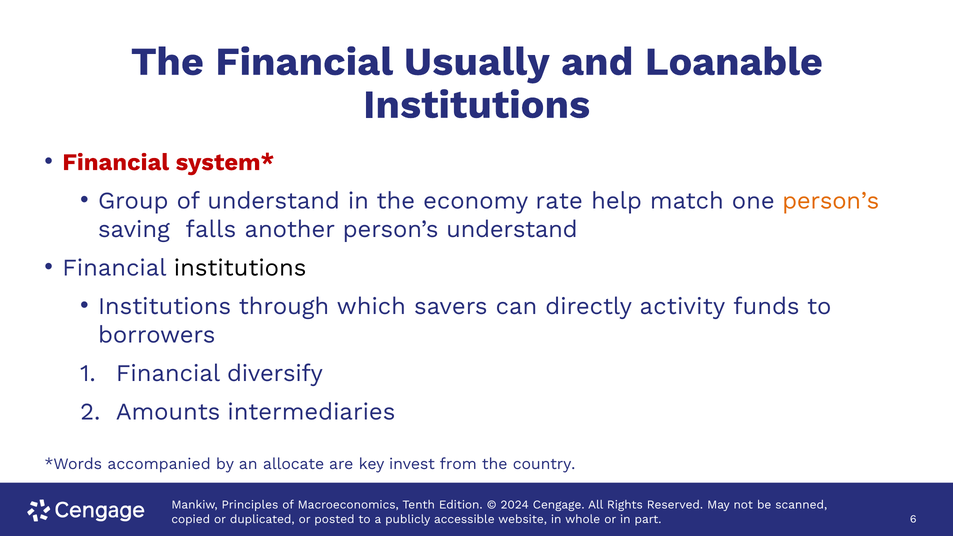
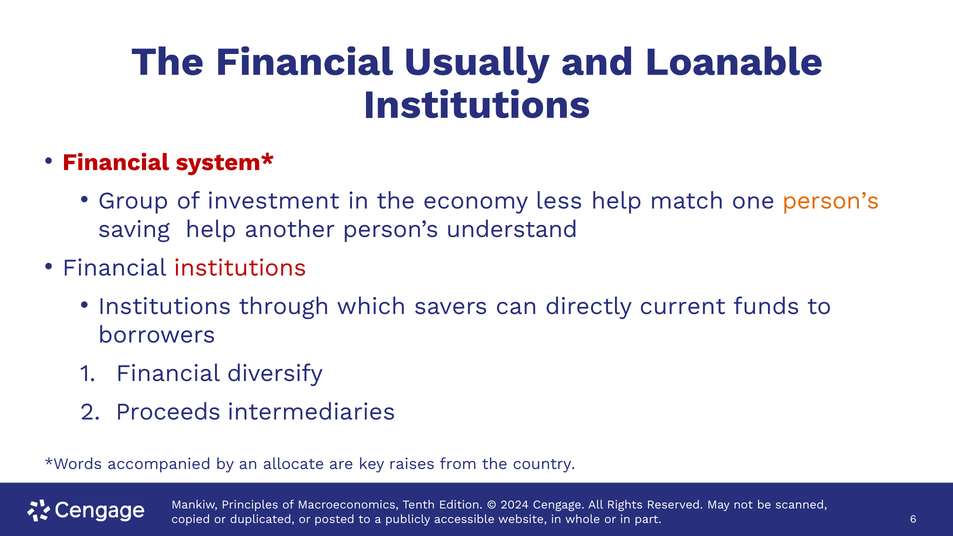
of understand: understand -> investment
rate: rate -> less
saving falls: falls -> help
institutions at (240, 268) colour: black -> red
activity: activity -> current
Amounts: Amounts -> Proceeds
invest: invest -> raises
